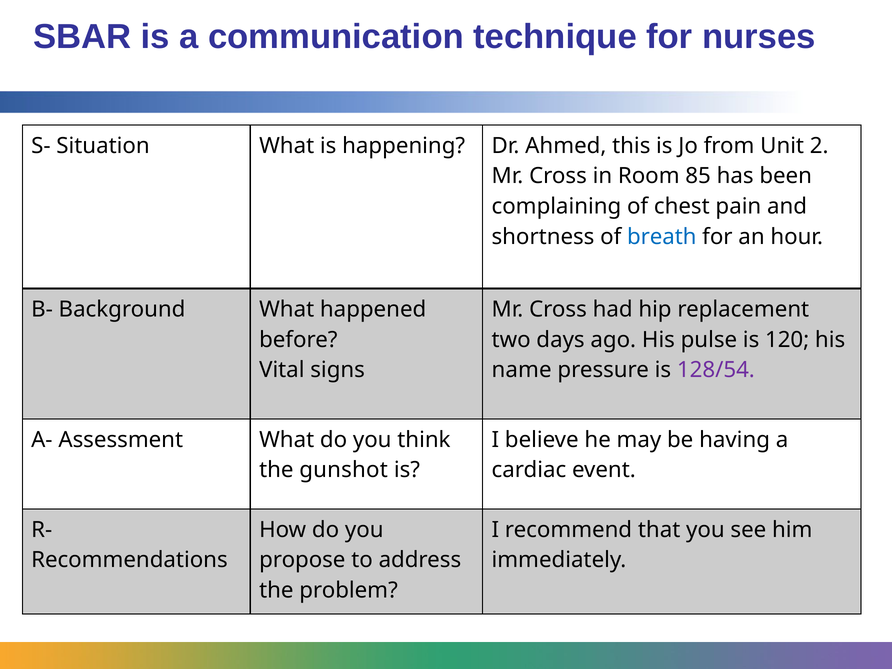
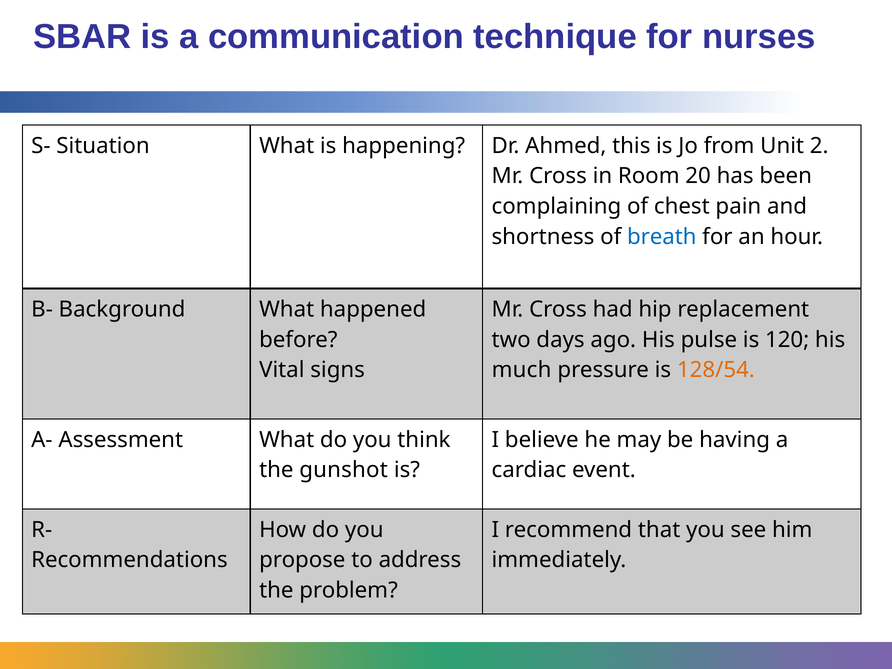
85: 85 -> 20
name: name -> much
128/54 colour: purple -> orange
